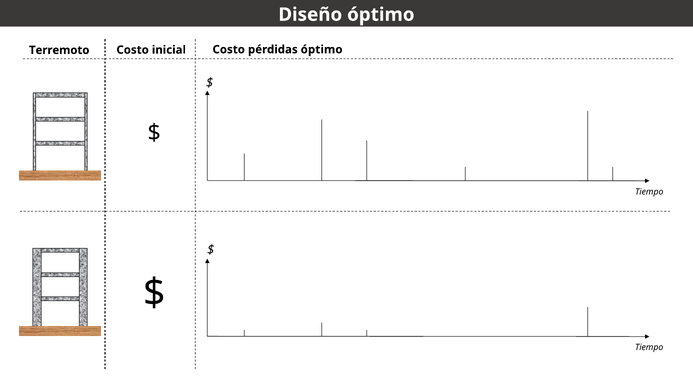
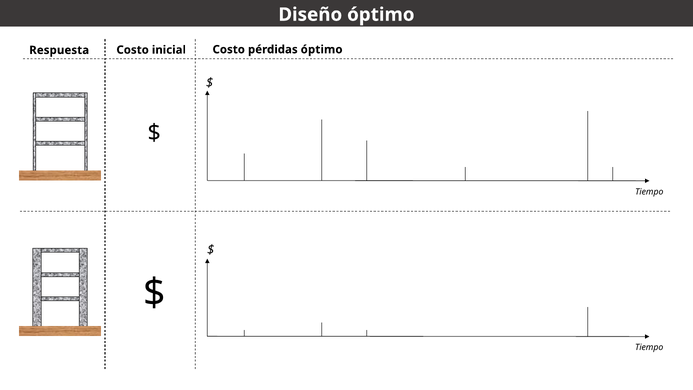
Terremoto: Terremoto -> Respuesta
